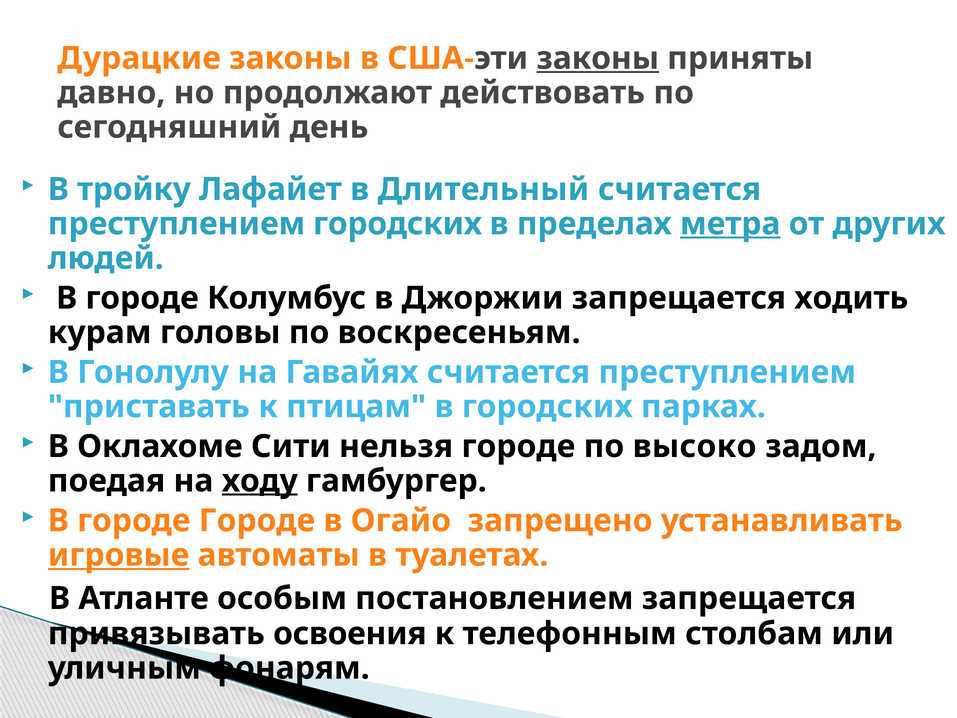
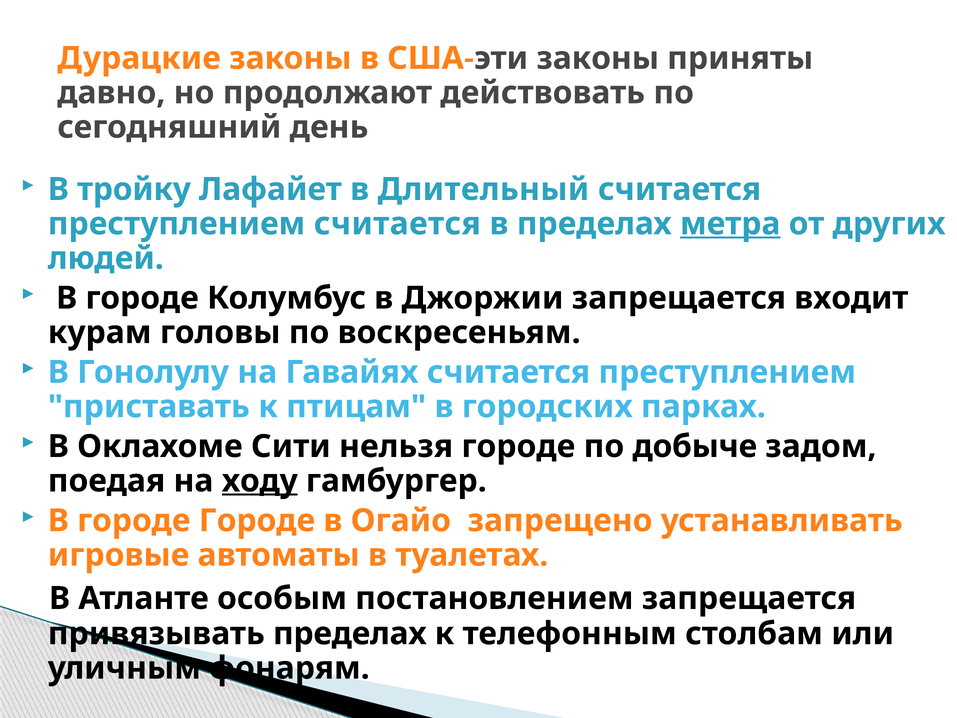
законы at (598, 58) underline: present -> none
преступлением городских: городских -> считается
ходить: ходить -> входит
высоко: высоко -> добыче
игровые underline: present -> none
привязывать освоения: освоения -> пределах
